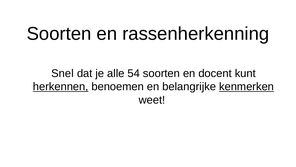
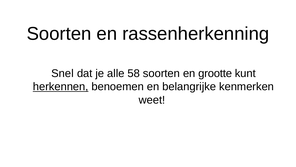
54: 54 -> 58
docent: docent -> grootte
kenmerken underline: present -> none
